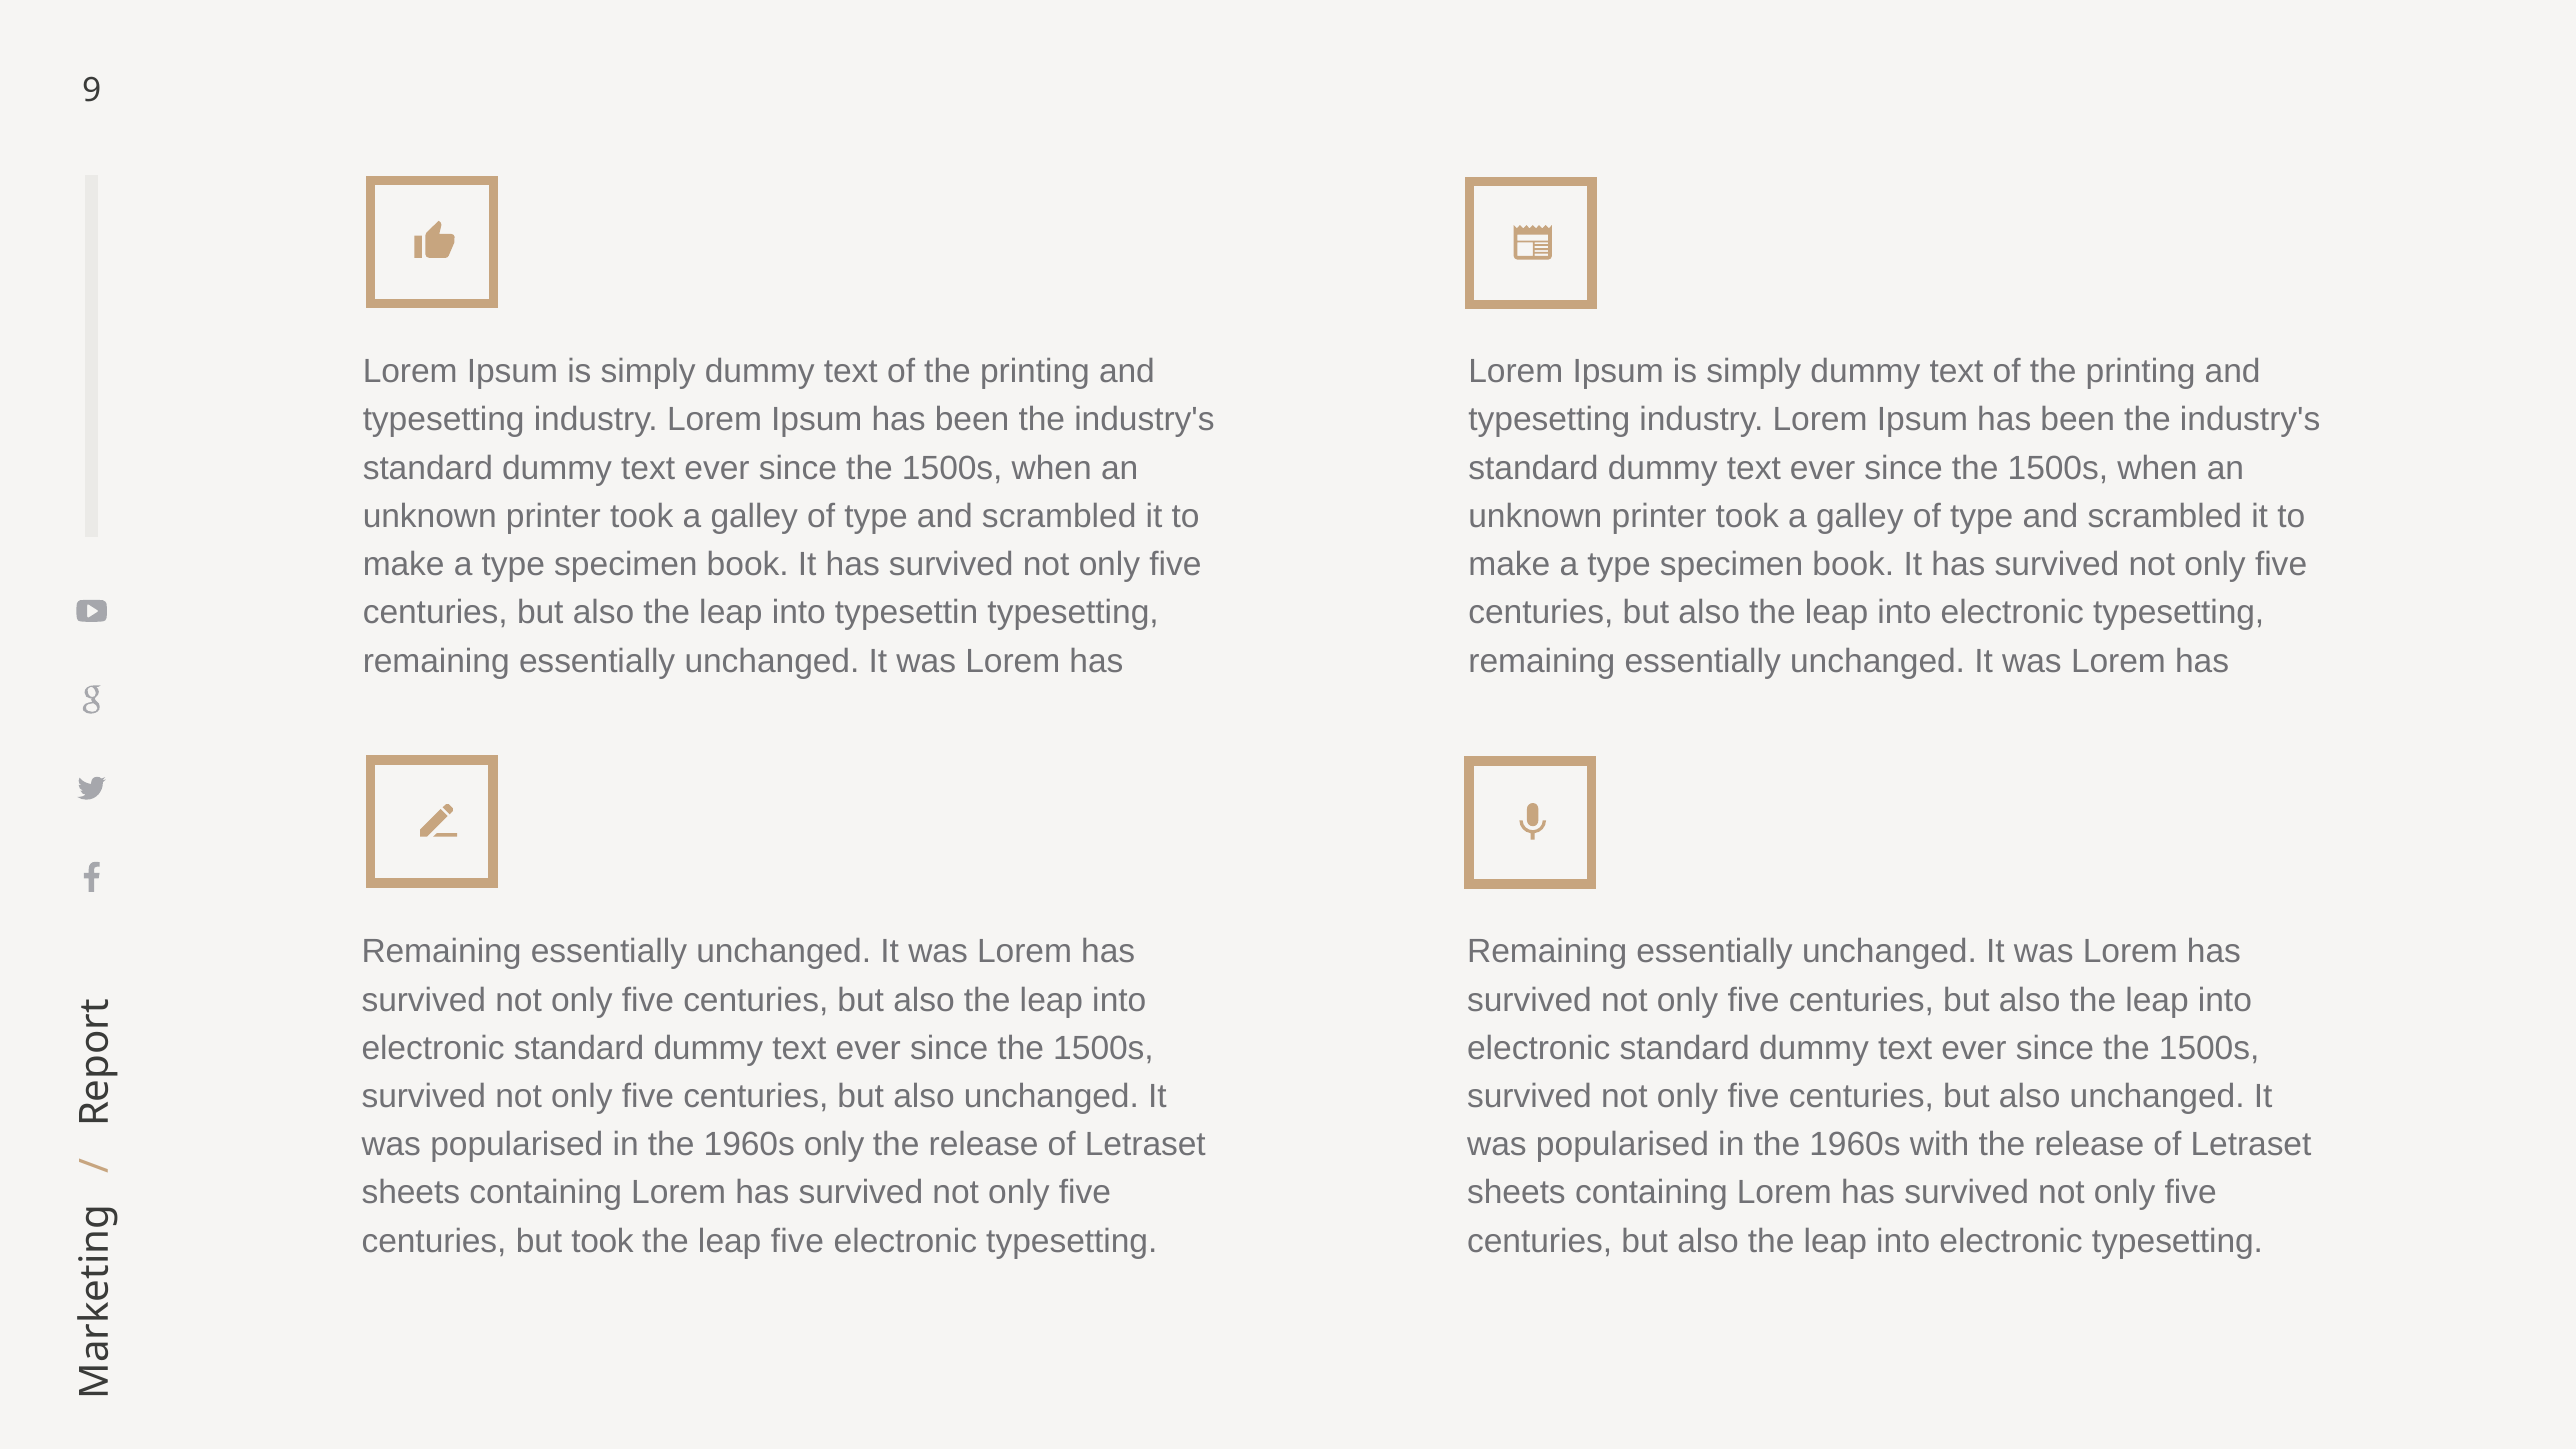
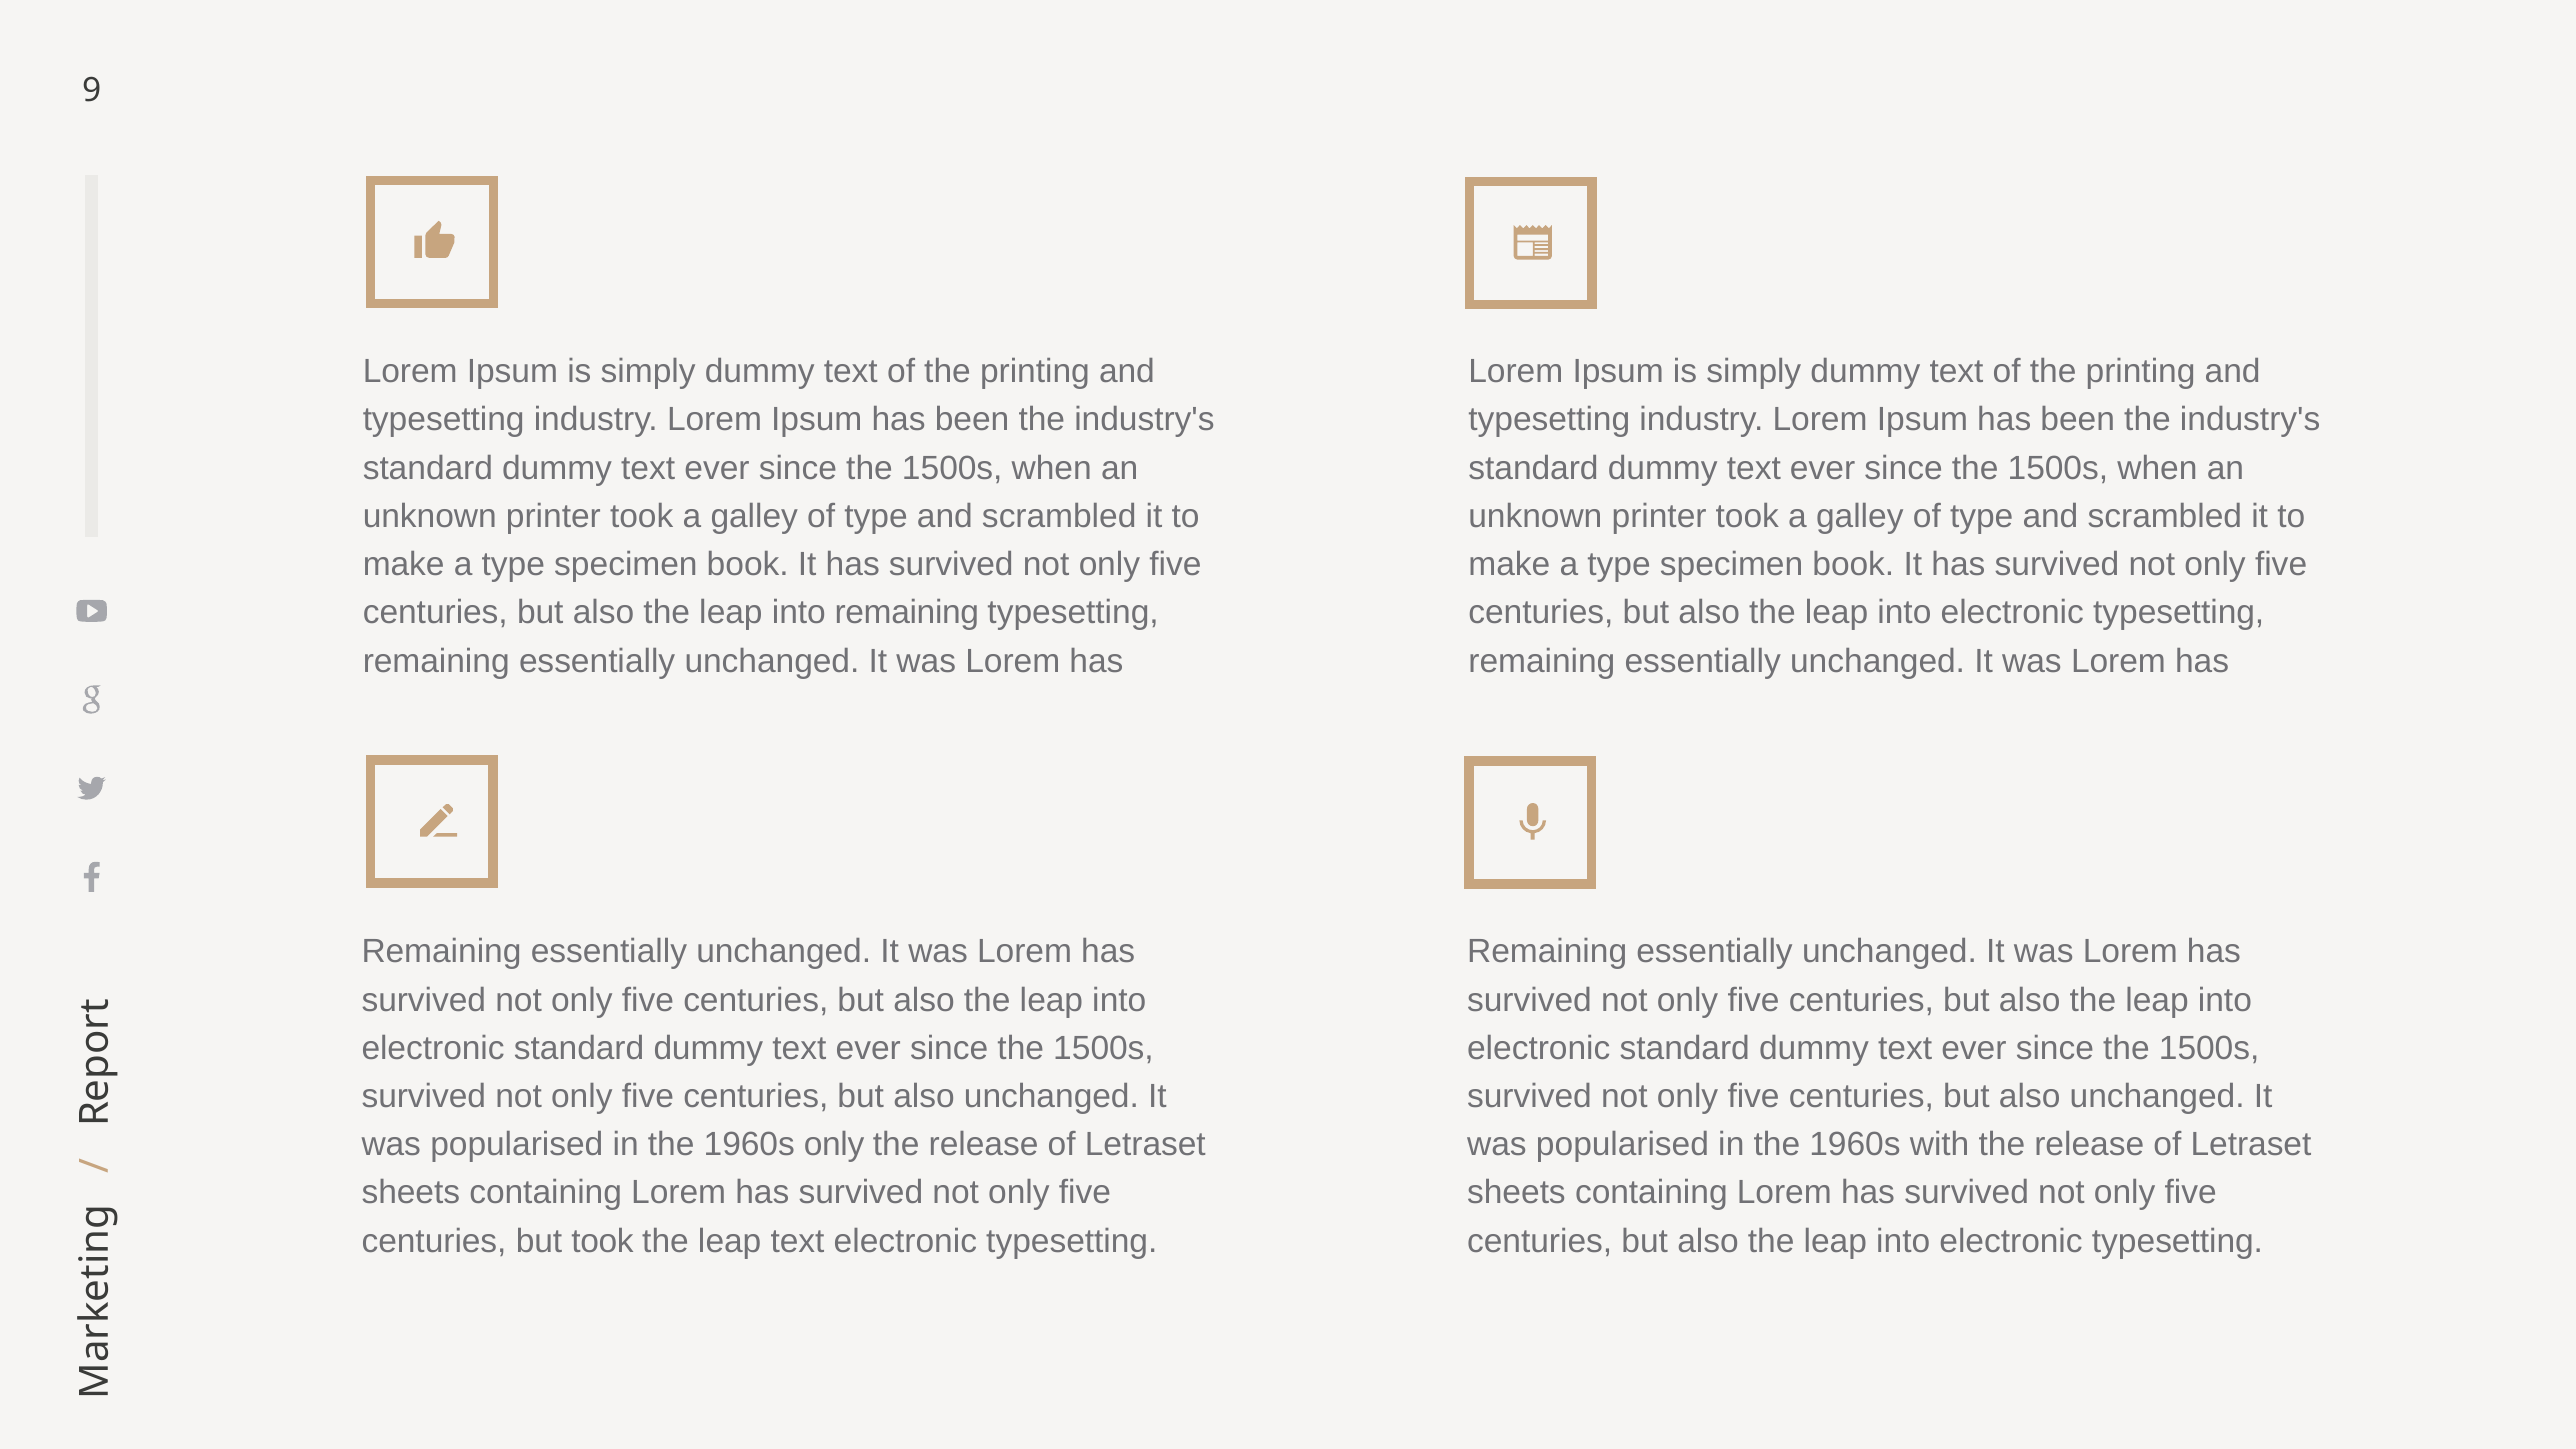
into typesettin: typesettin -> remaining
leap five: five -> text
